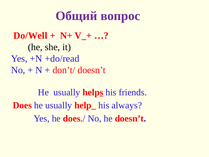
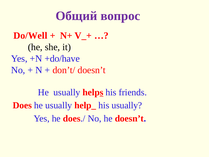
+do/read: +do/read -> +do/have
his always: always -> usually
